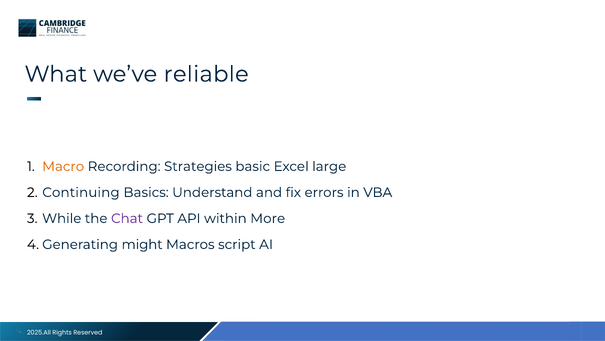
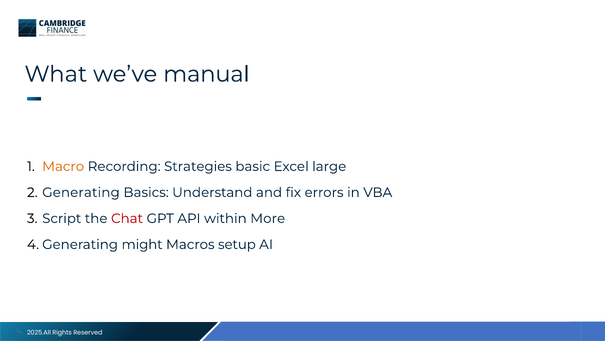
reliable: reliable -> manual
Continuing: Continuing -> Generating
While: While -> Script
Chat colour: purple -> red
script: script -> setup
